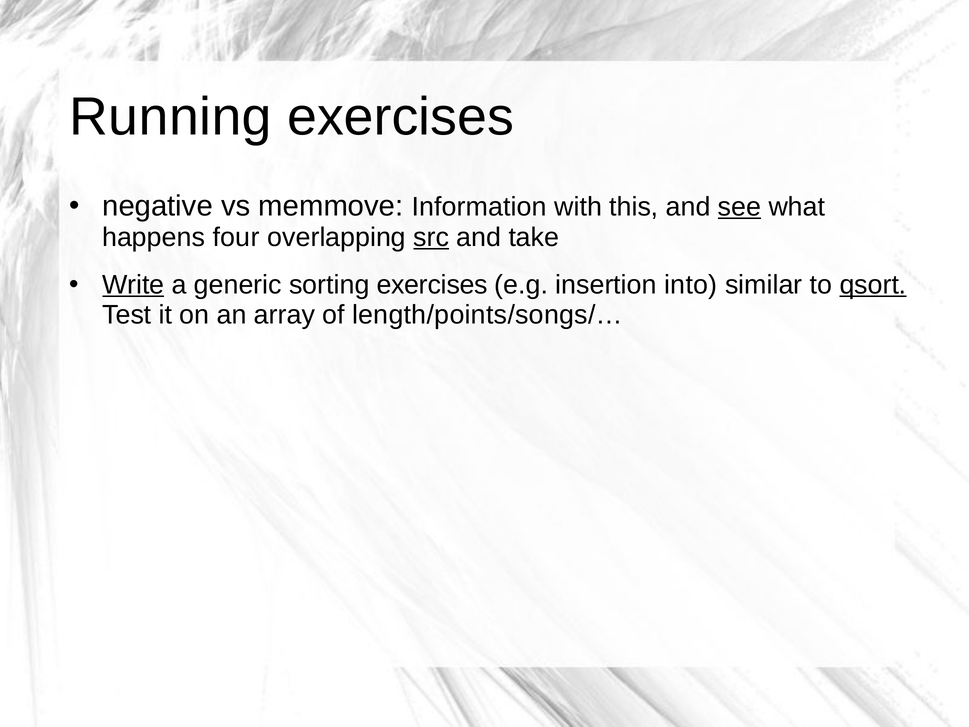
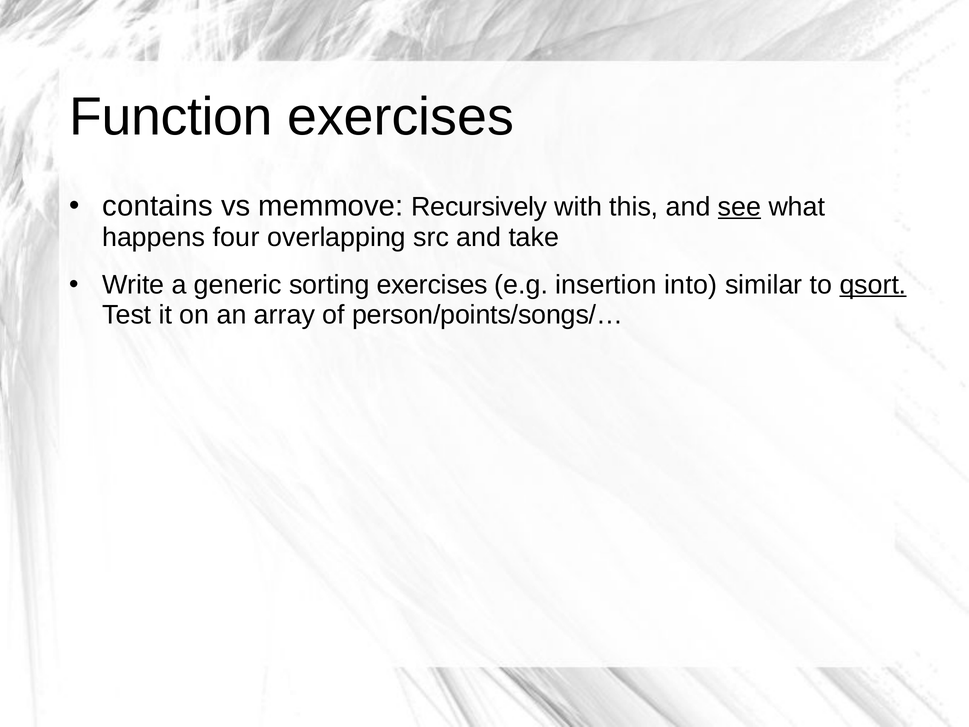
Running: Running -> Function
negative: negative -> contains
Information: Information -> Recursively
src underline: present -> none
Write underline: present -> none
length/points/songs/…: length/points/songs/… -> person/points/songs/…
